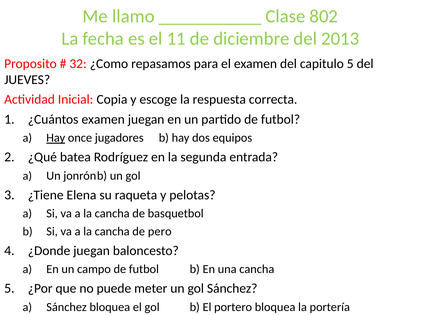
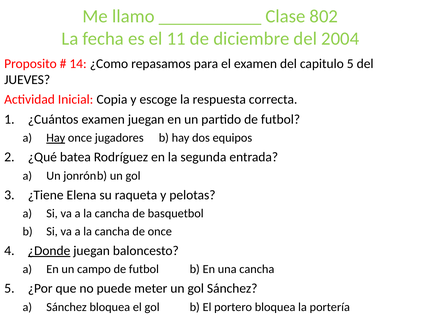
2013: 2013 -> 2004
32: 32 -> 14
de pero: pero -> once
¿Donde underline: none -> present
